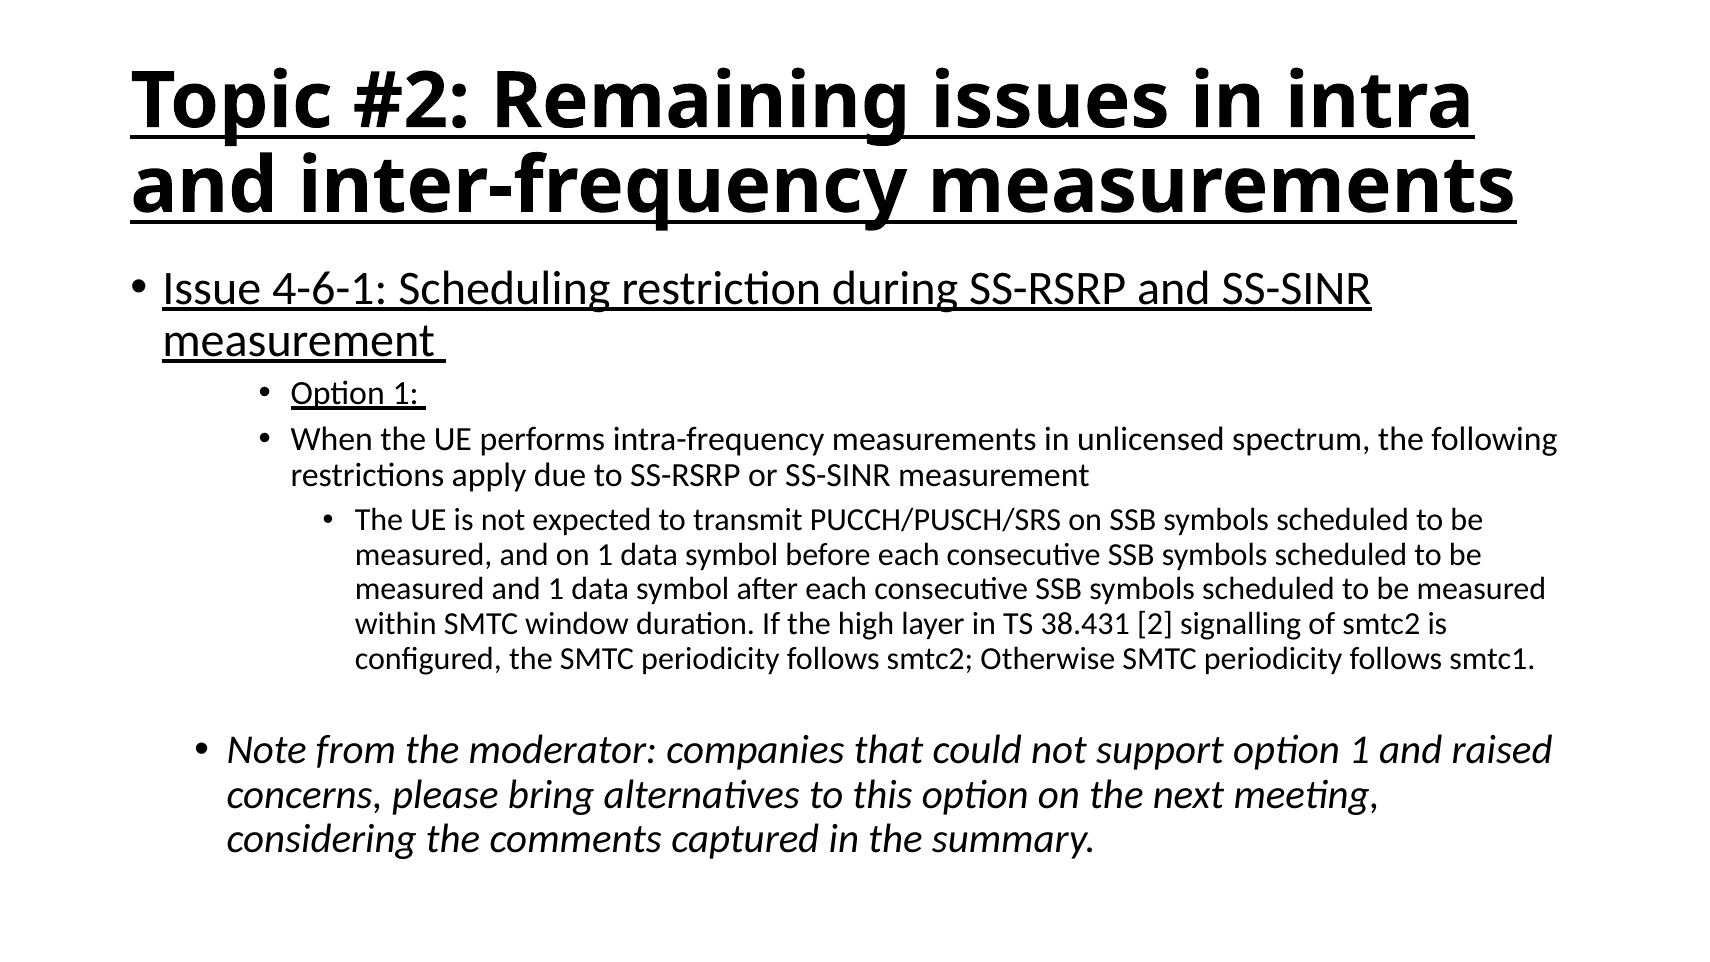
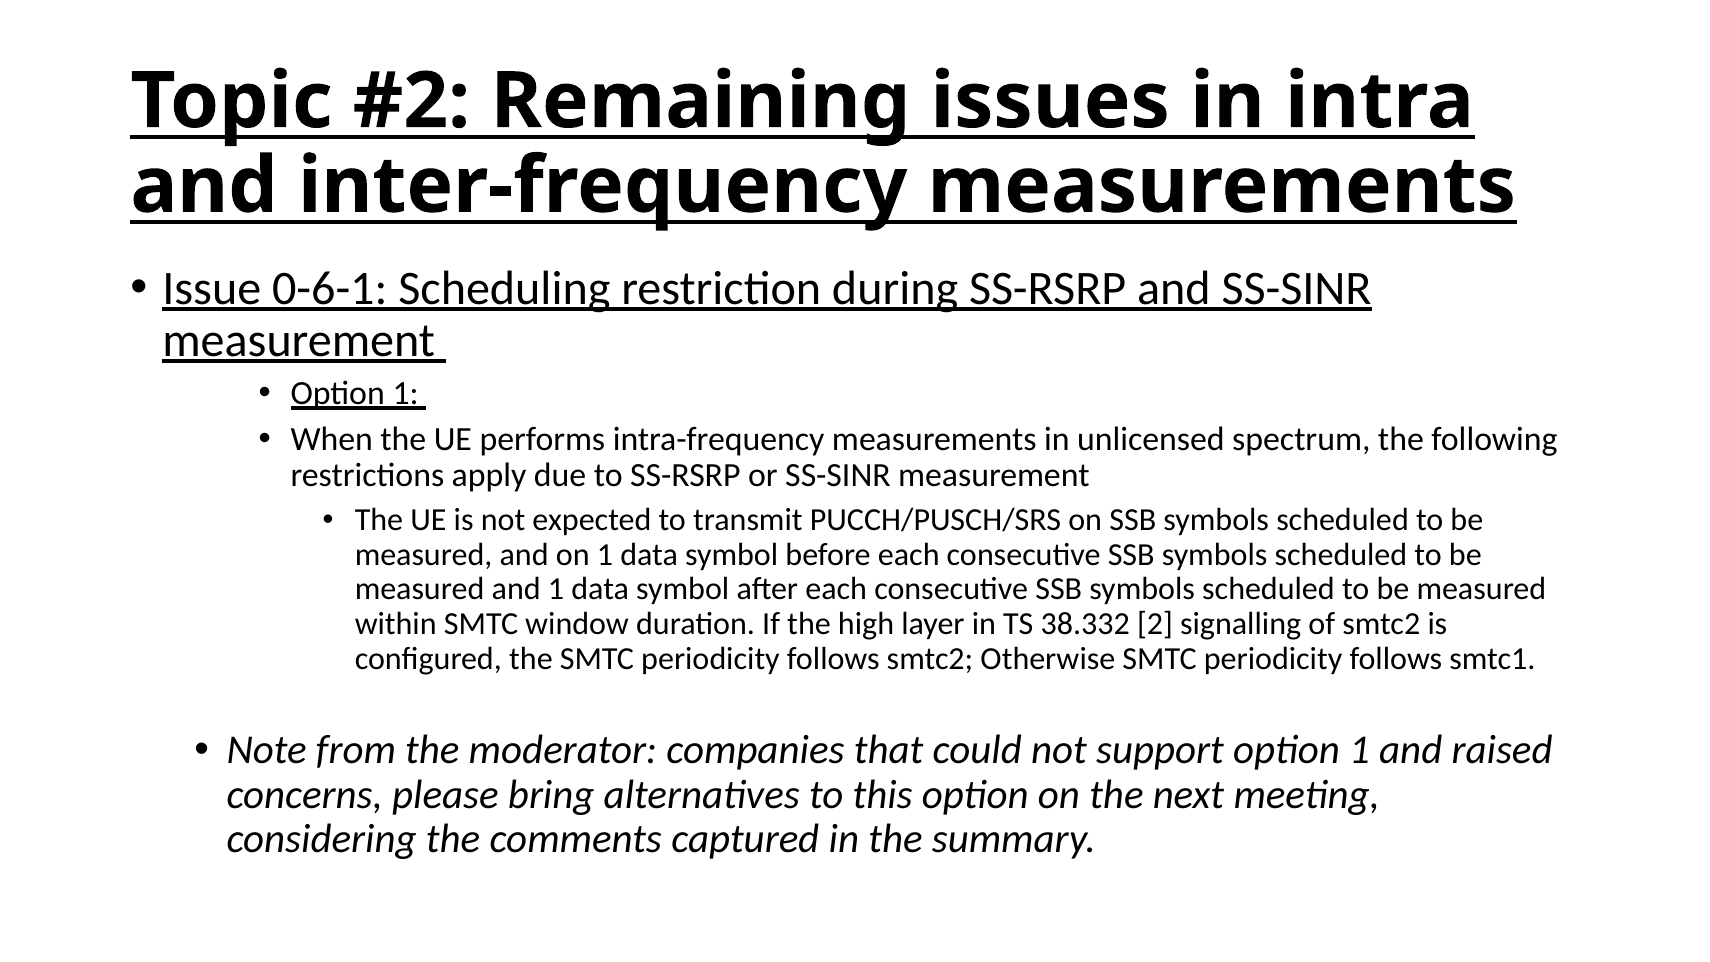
4-6-1: 4-6-1 -> 0-6-1
38.431: 38.431 -> 38.332
